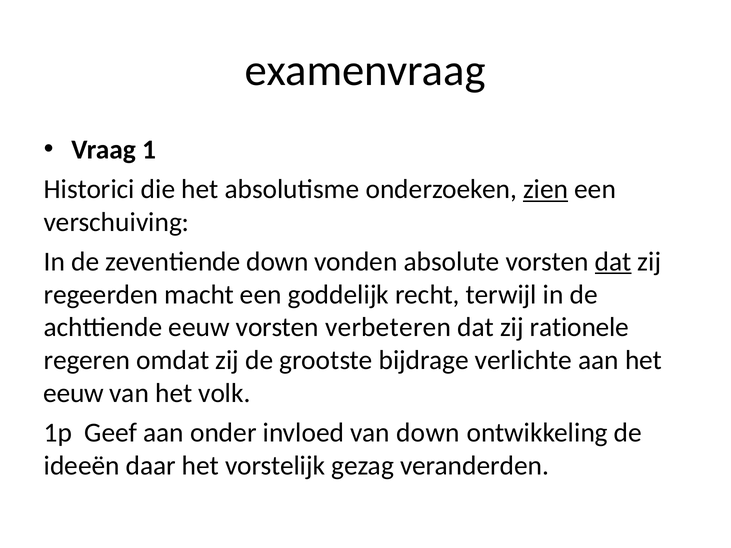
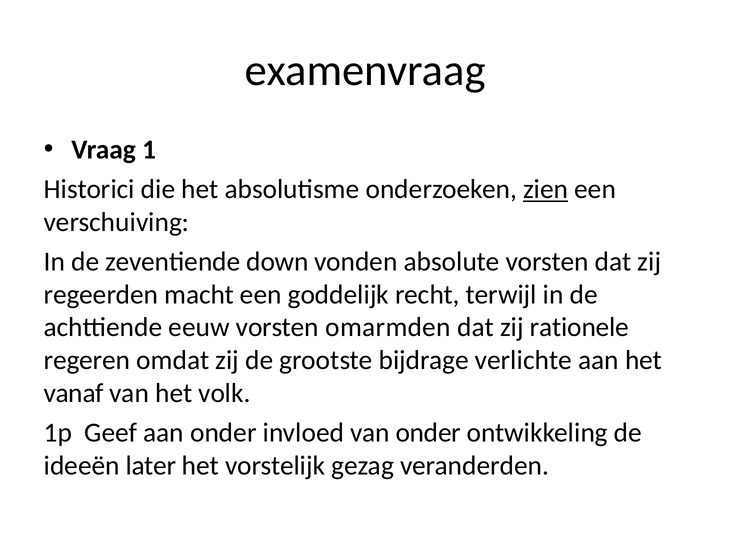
dat at (613, 262) underline: present -> none
verbeteren: verbeteren -> omarmden
eeuw at (74, 393): eeuw -> vanaf
van down: down -> onder
daar: daar -> later
